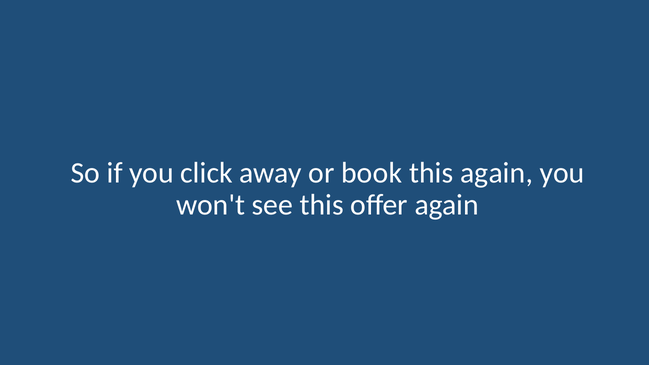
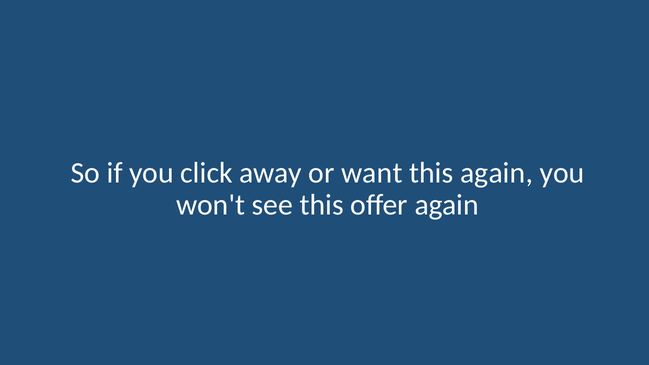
book: book -> want
